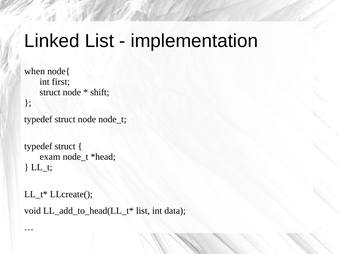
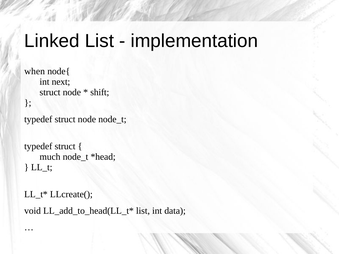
first: first -> next
exam: exam -> much
